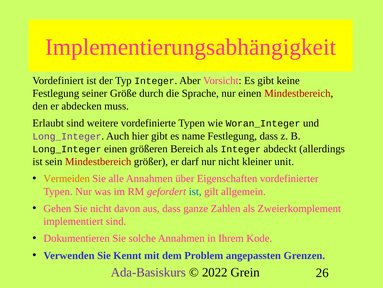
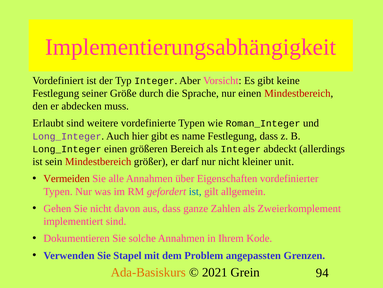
Woran_Integer: Woran_Integer -> Roman_Integer
Vermeiden colour: orange -> red
Kennt: Kennt -> Stapel
Ada-Basiskurs colour: purple -> orange
2022: 2022 -> 2021
26: 26 -> 94
